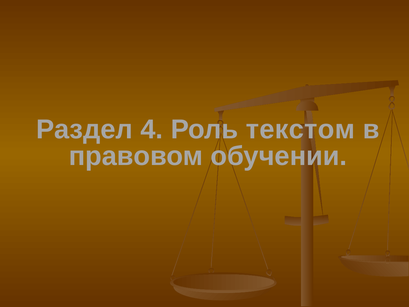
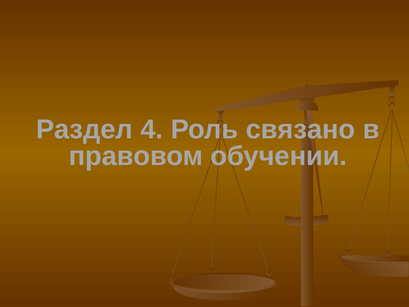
текстом: текстом -> связано
